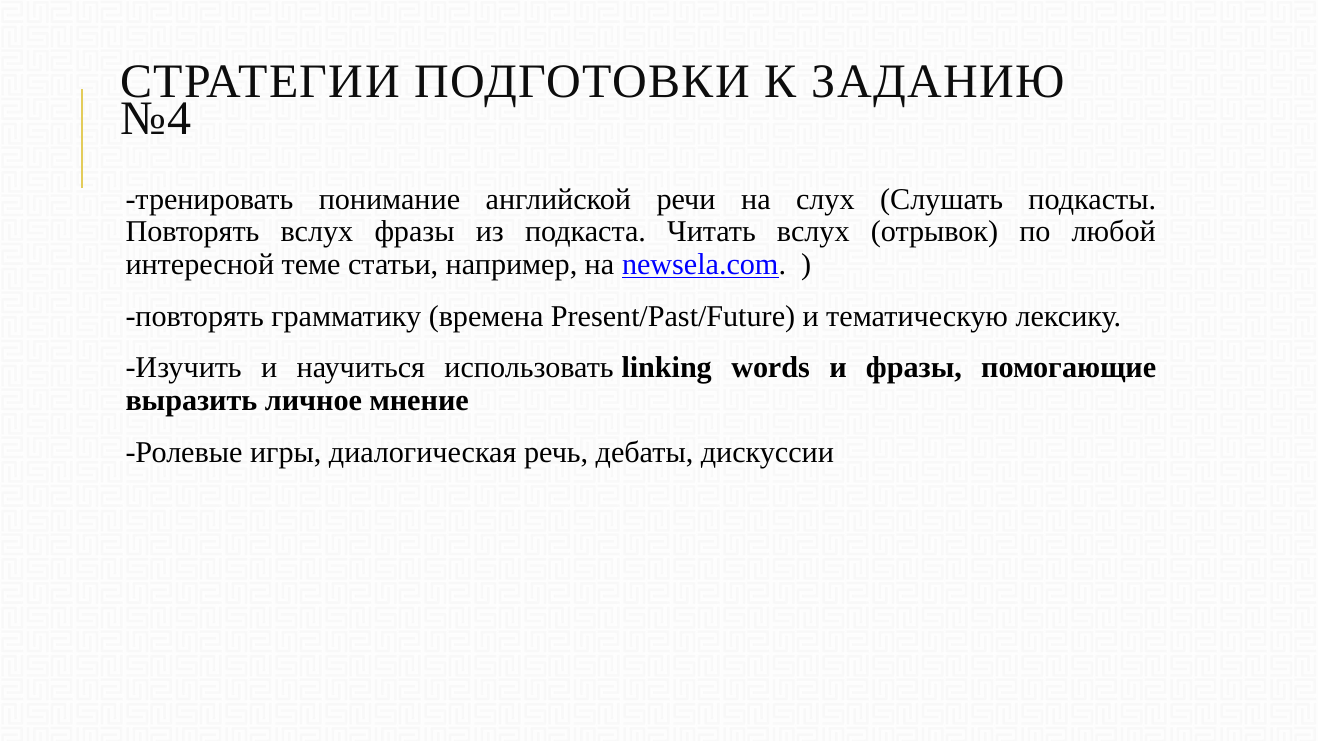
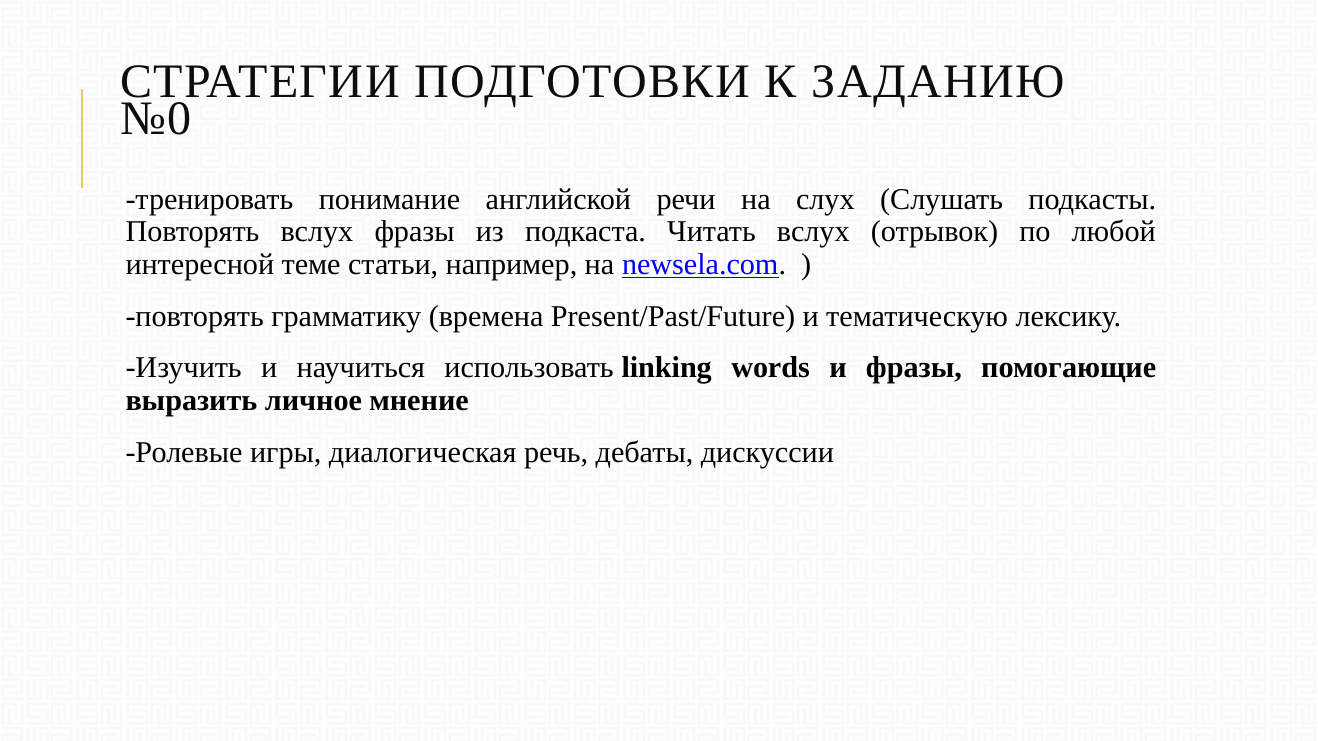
№4: №4 -> №0
